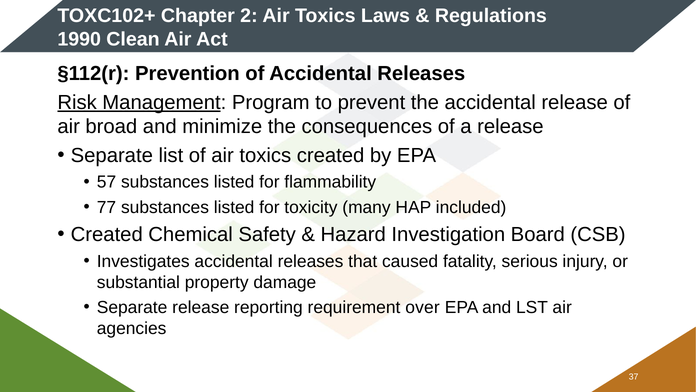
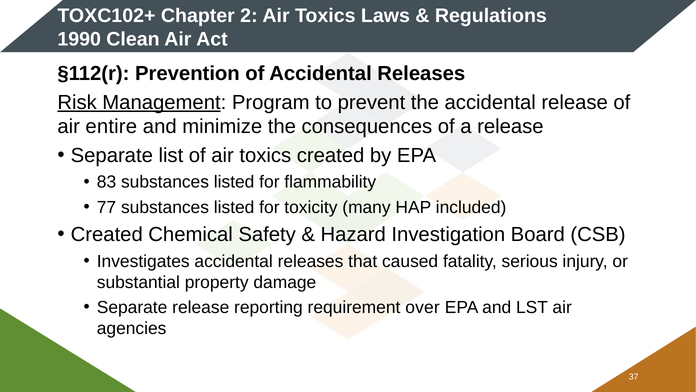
broad: broad -> entire
57: 57 -> 83
